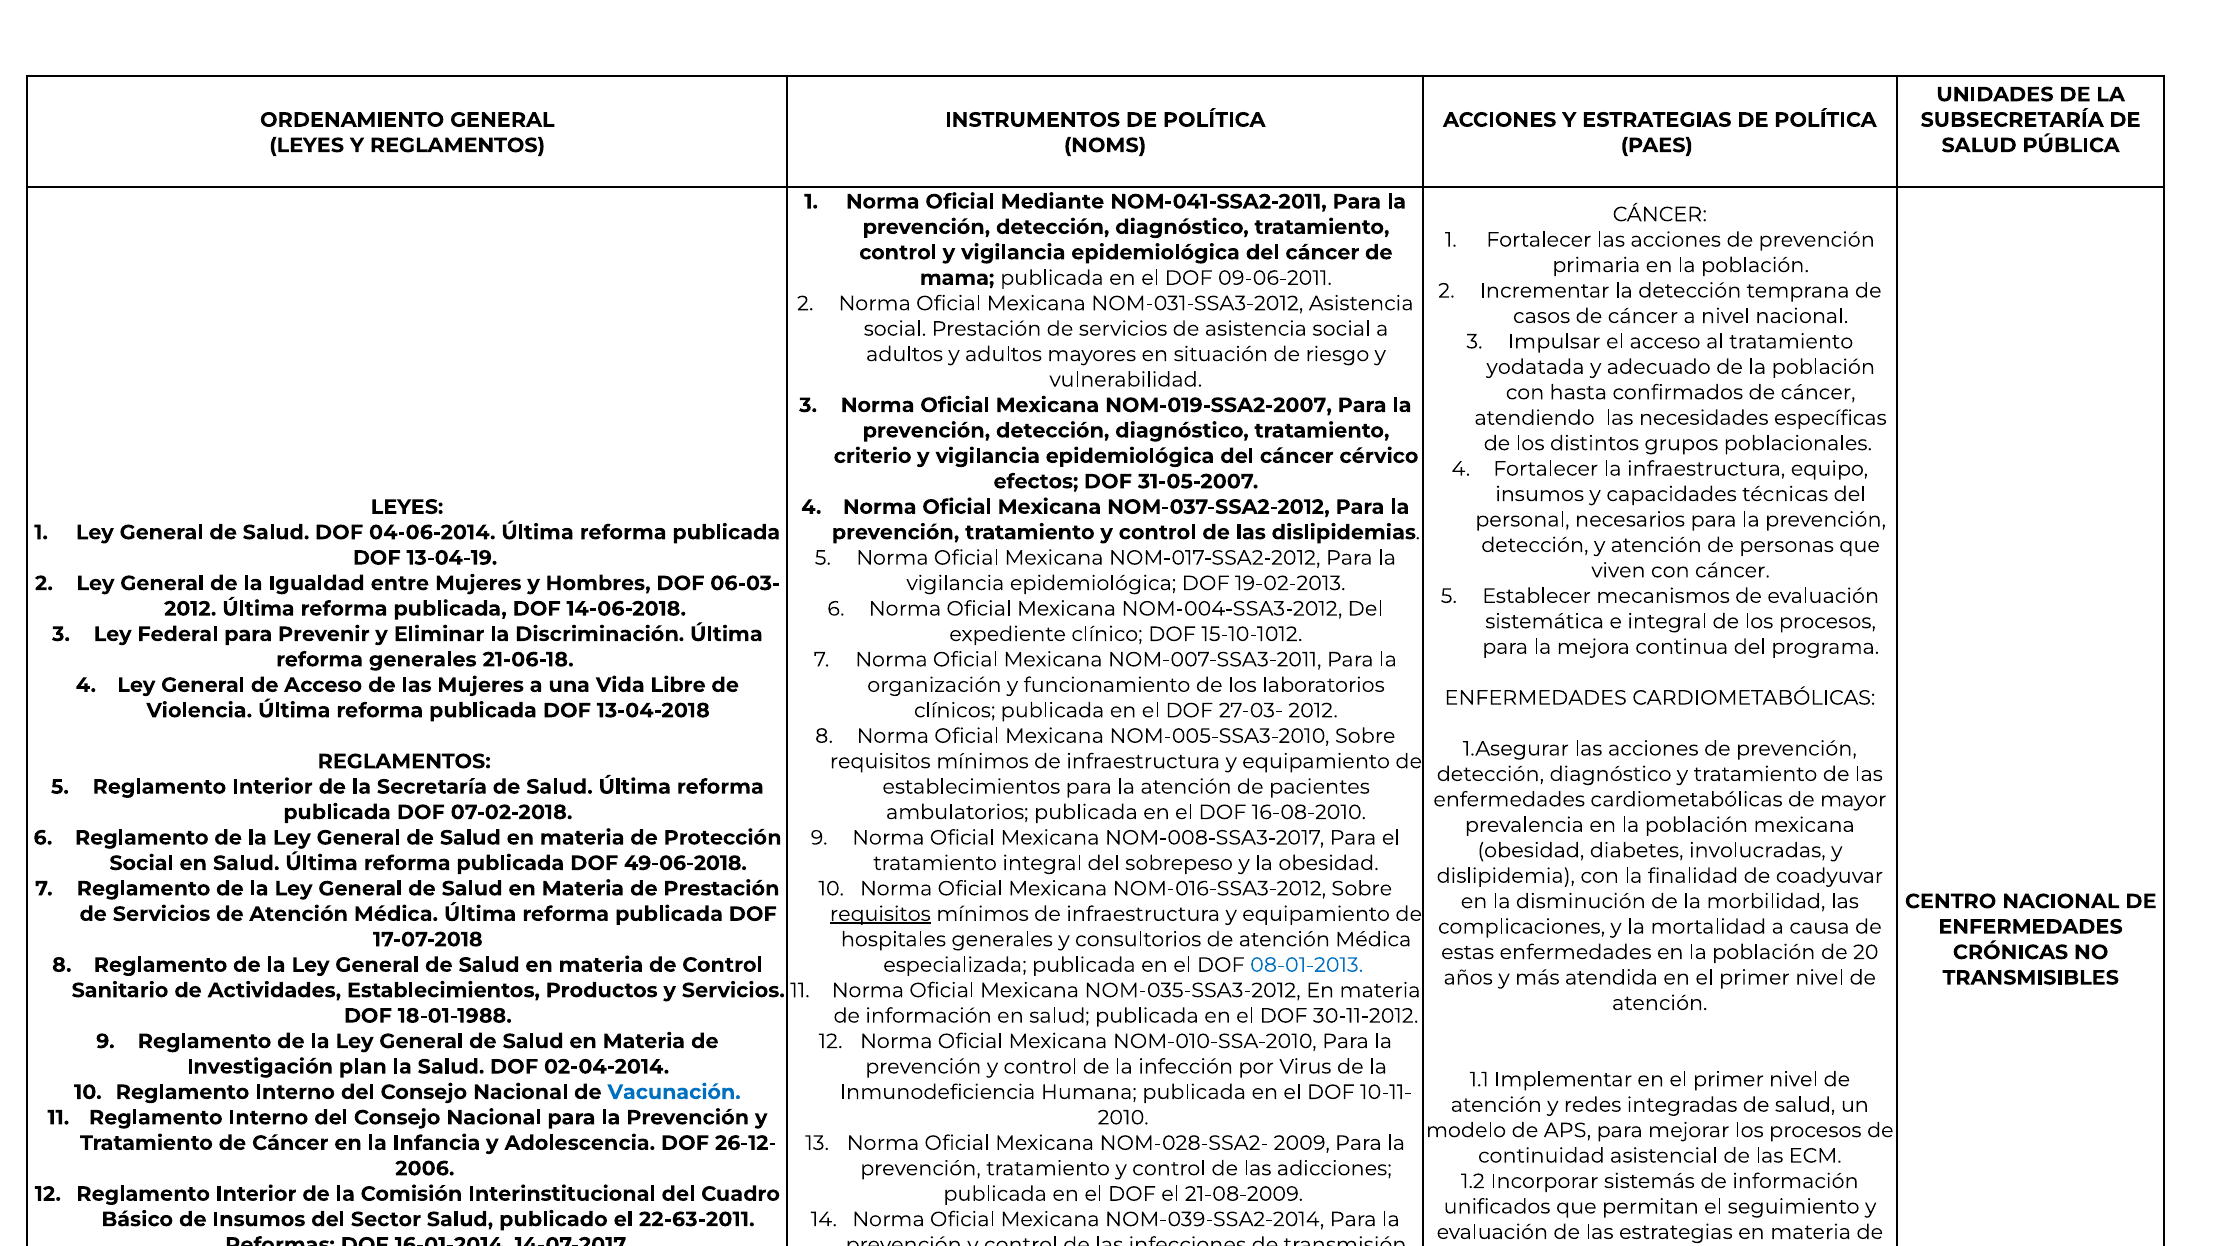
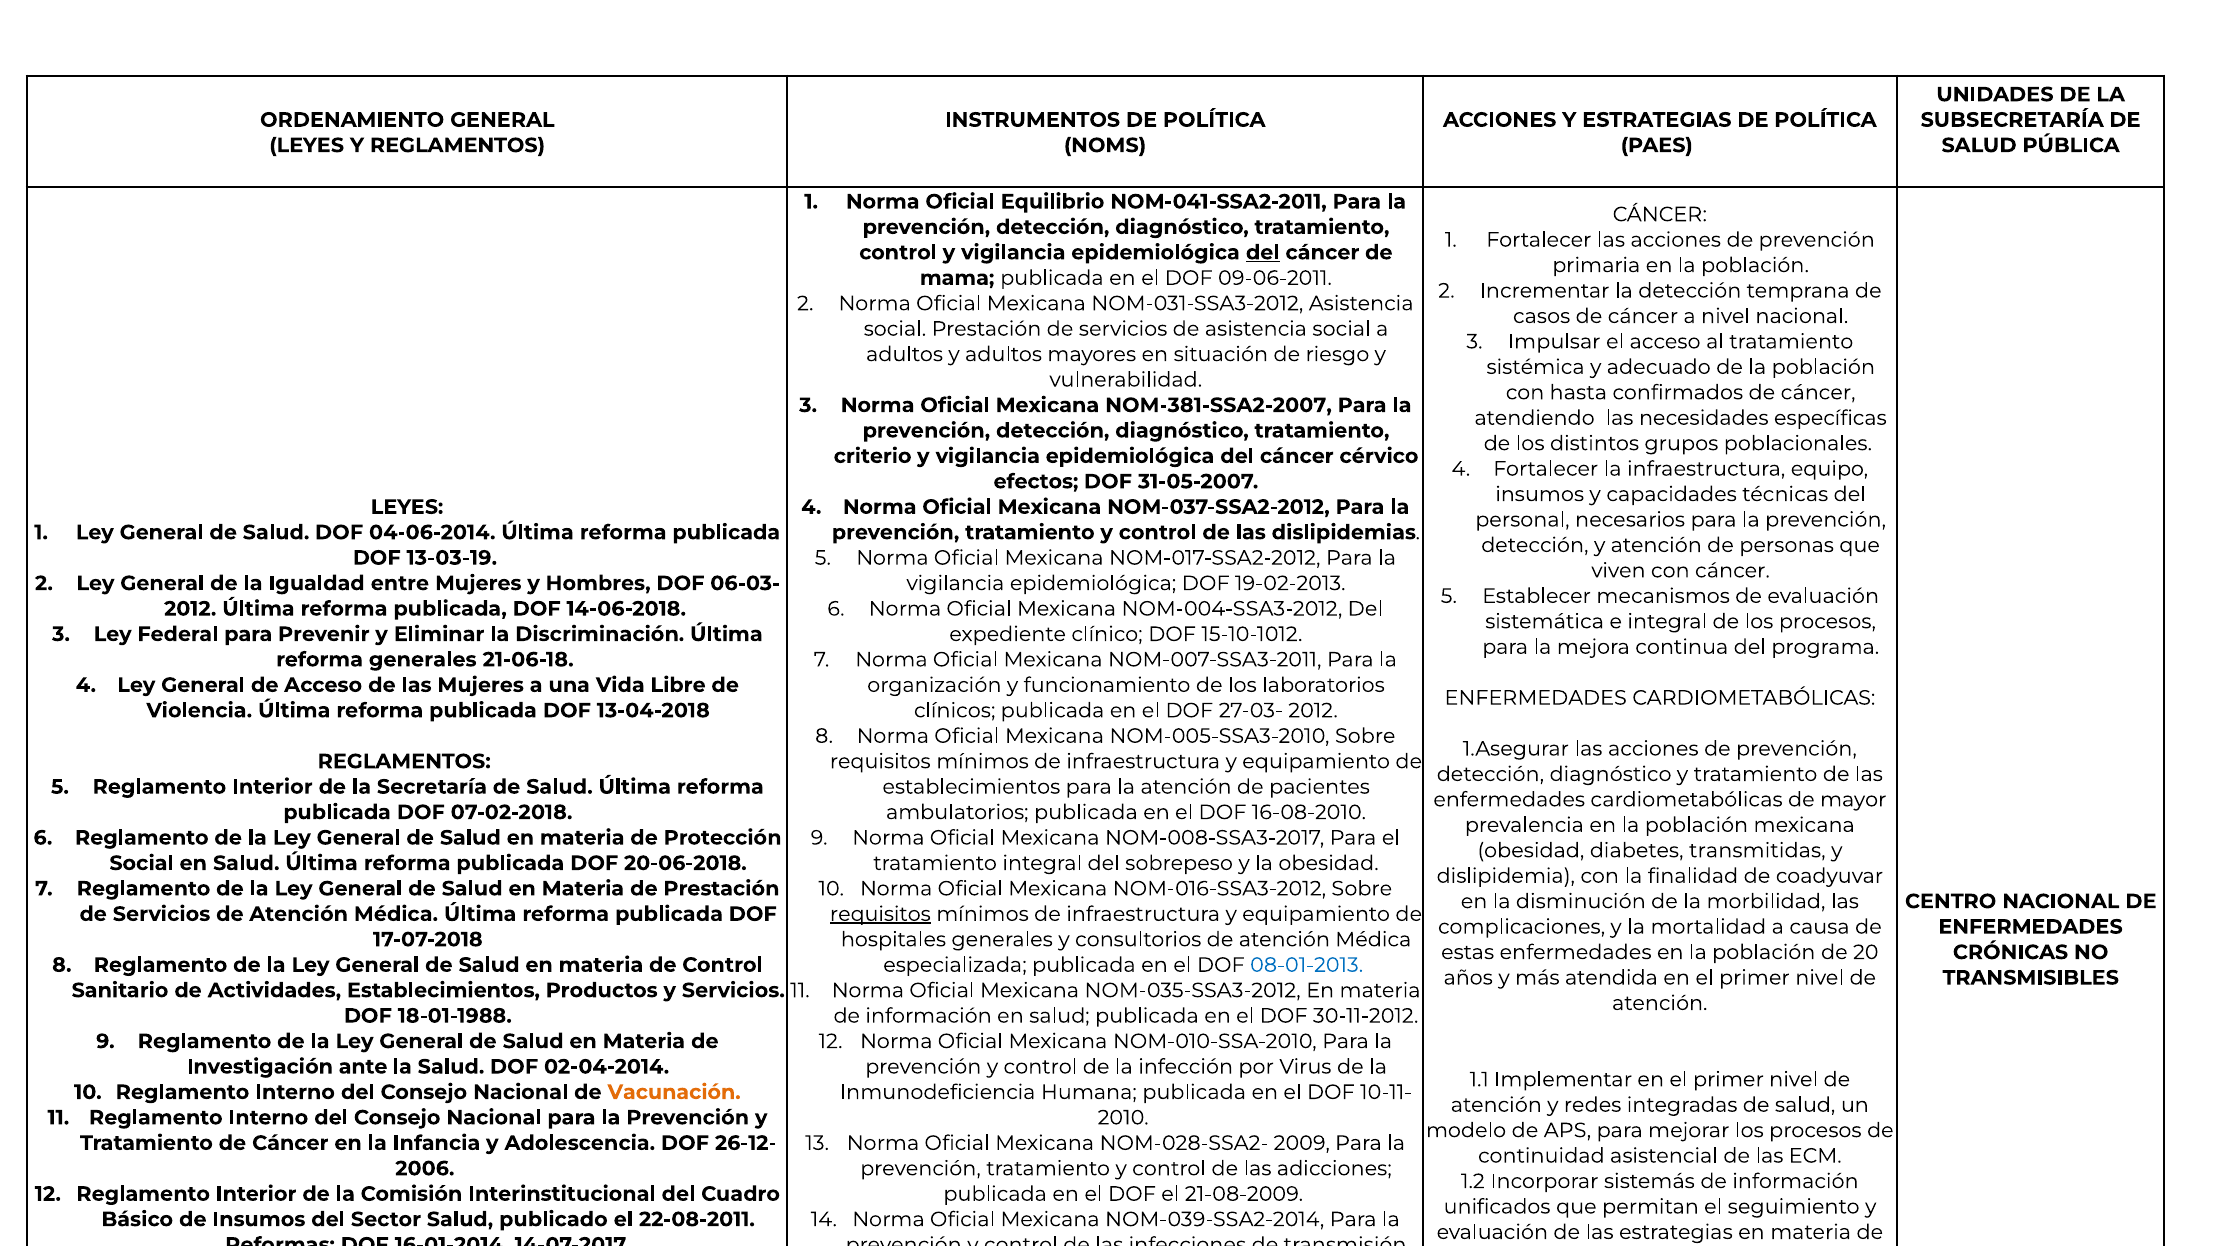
Mediante: Mediante -> Equilibrio
del at (1263, 253) underline: none -> present
yodatada at (1536, 367): yodatada -> sistémica
NOM-019-SSA2-2007: NOM-019-SSA2-2007 -> NOM-381-SSA2-2007
13-04-19: 13-04-19 -> 13-03-19
involucradas: involucradas -> transmitidas
49-06-2018: 49-06-2018 -> 20-06-2018
plan: plan -> ante
Vacunación colour: blue -> orange
22-63-2011: 22-63-2011 -> 22-08-2011
